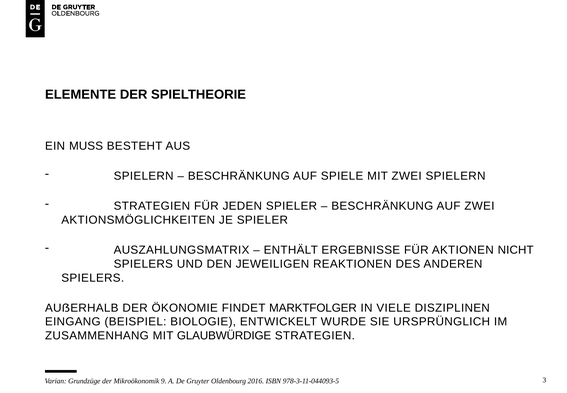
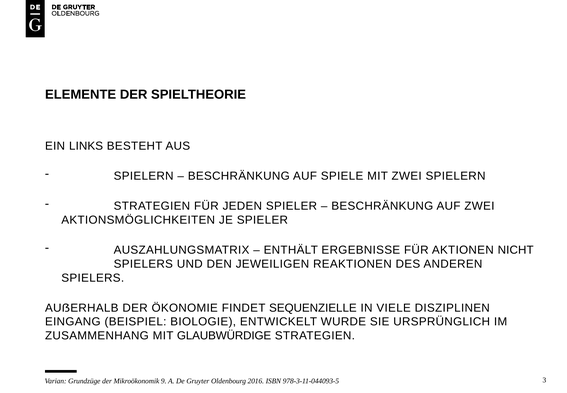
MUSS: MUSS -> LINKS
MARKTFOLGER: MARKTFOLGER -> SEQUENZIELLE
